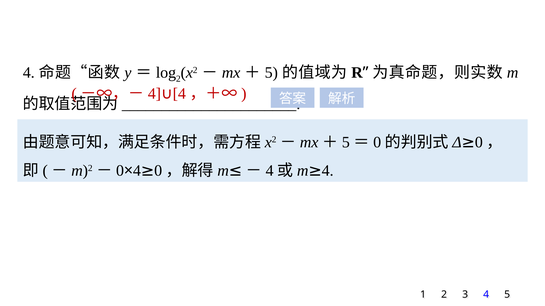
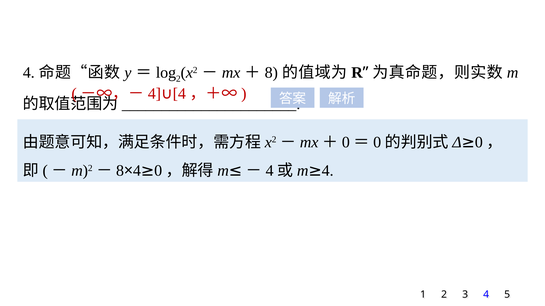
5 at (271, 73): 5 -> 8
5 at (346, 142): 5 -> 0
0 at (120, 171): 0 -> 8
